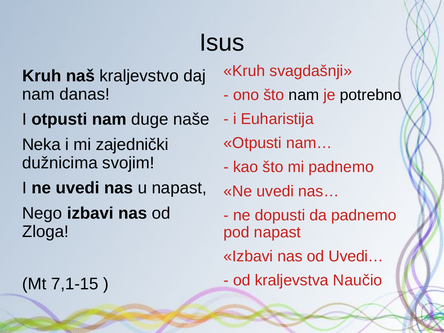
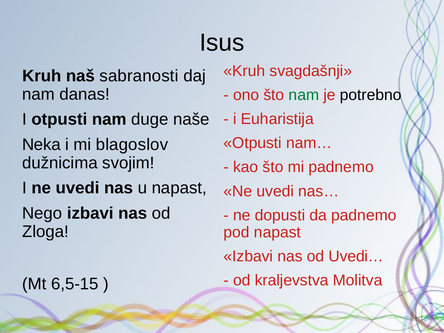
kraljevstvo: kraljevstvo -> sabranosti
nam at (304, 95) colour: black -> green
zajednički: zajednički -> blagoslov
Naučio: Naučio -> Molitva
7,1-15: 7,1-15 -> 6,5-15
